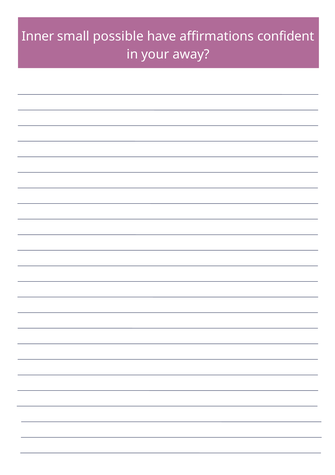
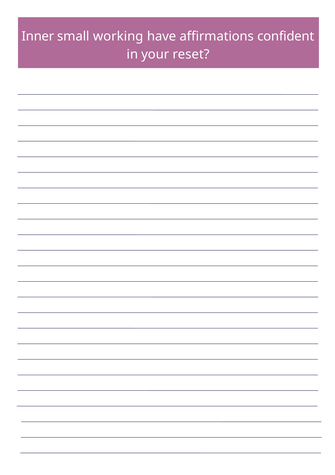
possible: possible -> working
away: away -> reset
